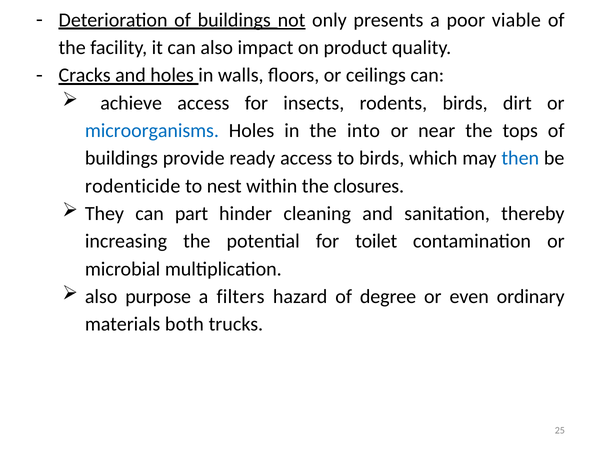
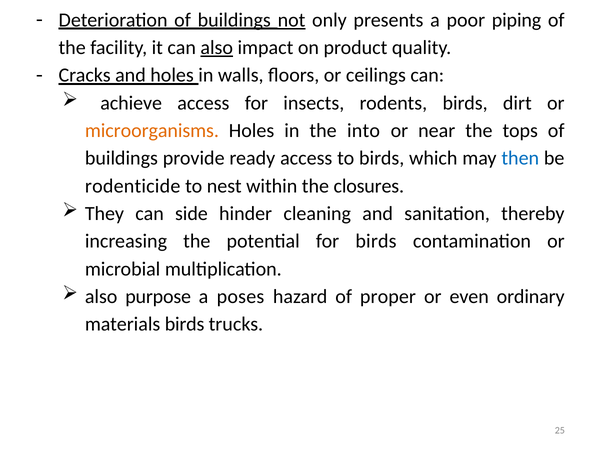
viable: viable -> piping
also at (217, 48) underline: none -> present
microorganisms colour: blue -> orange
part: part -> side
for toilet: toilet -> birds
filters: filters -> poses
degree: degree -> proper
materials both: both -> birds
